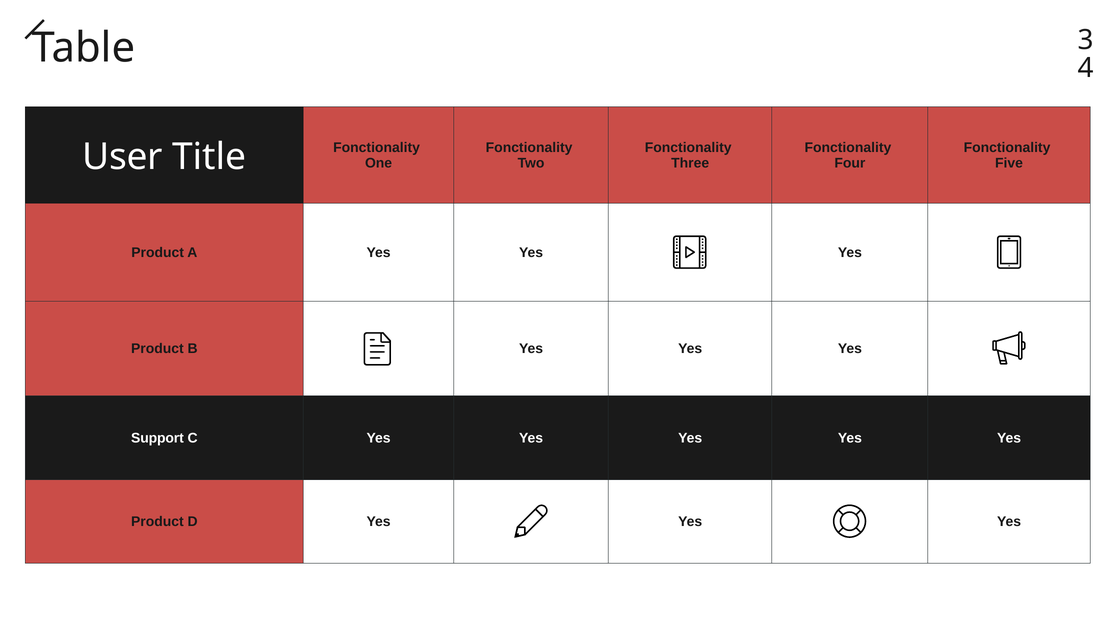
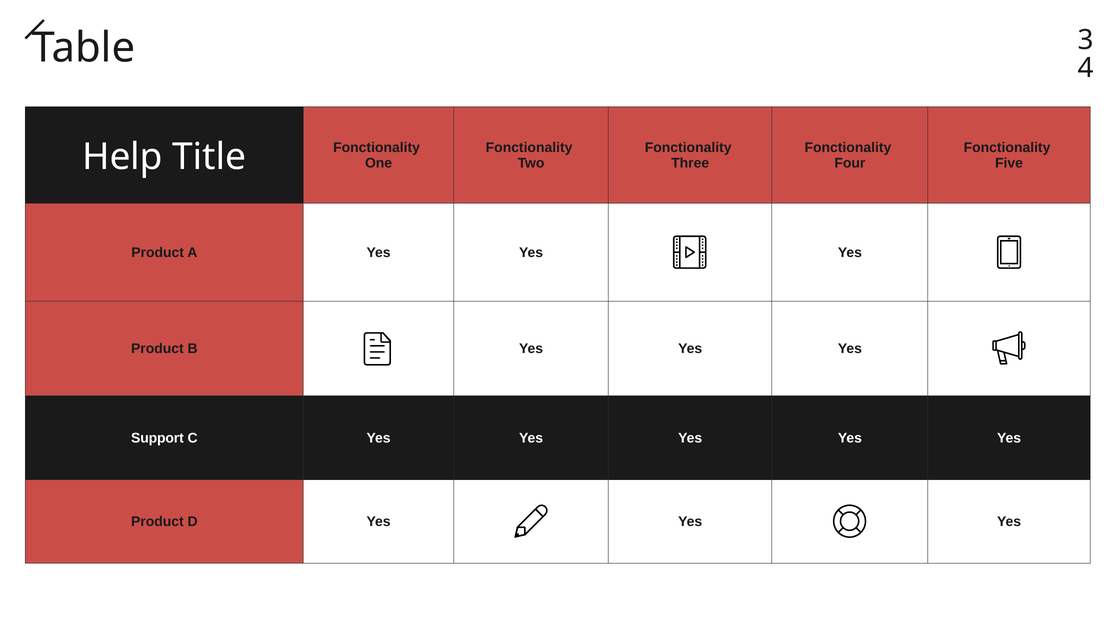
User: User -> Help
